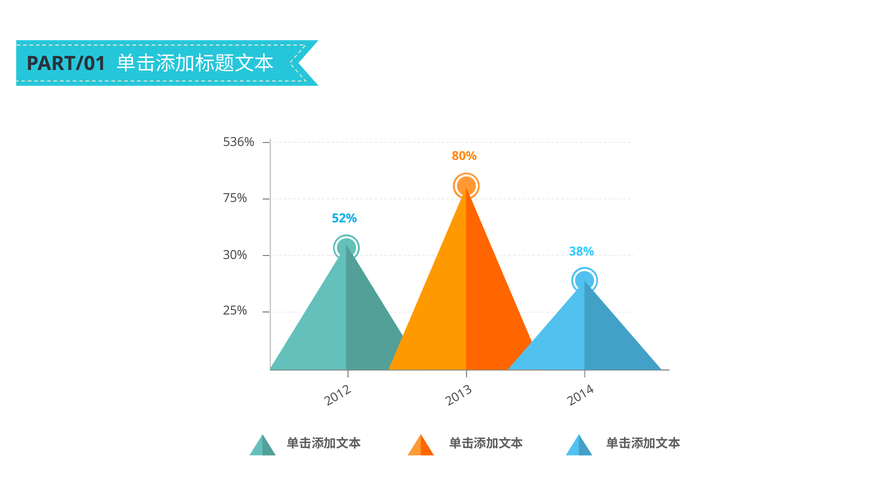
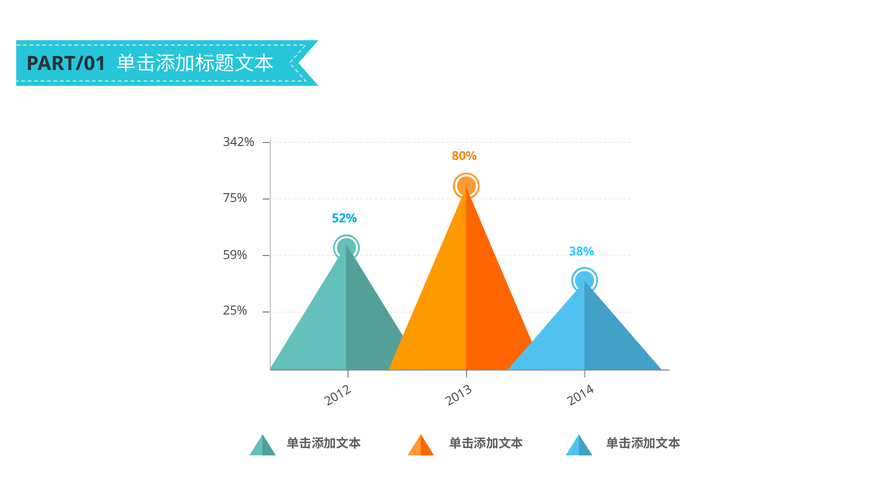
536%: 536% -> 342%
30%: 30% -> 59%
